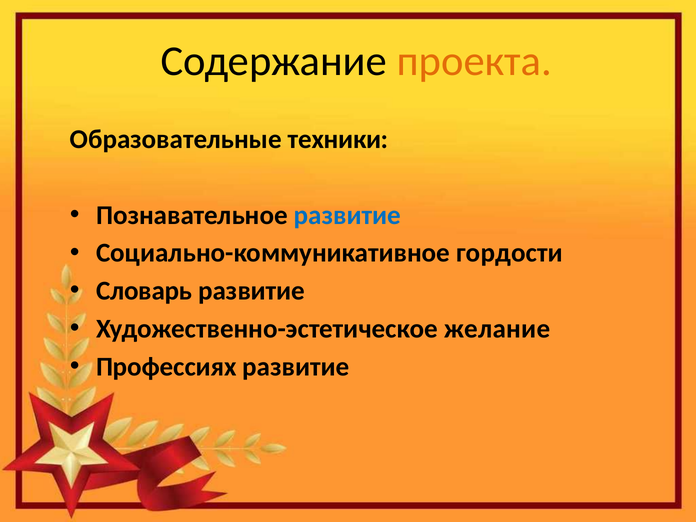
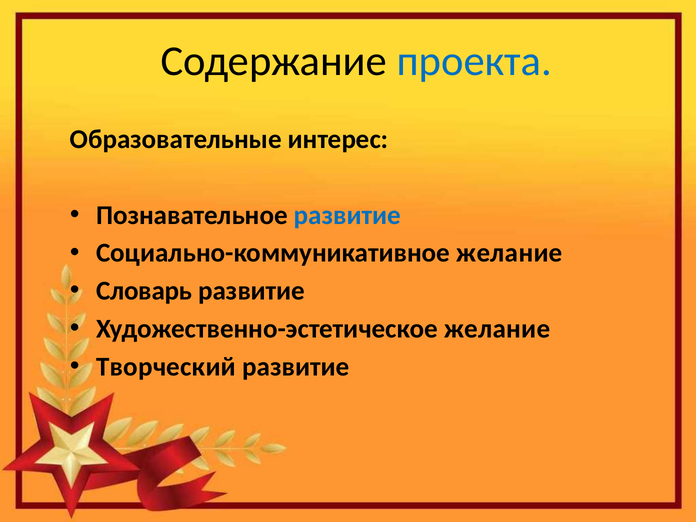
проекта colour: orange -> blue
техники: техники -> интерес
Социально-коммуникативное гордости: гордости -> желание
Профессиях: Профессиях -> Творческий
